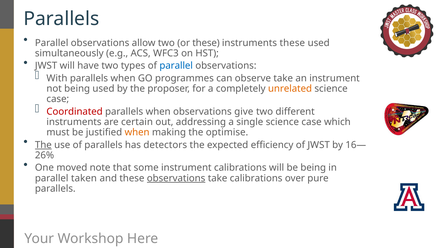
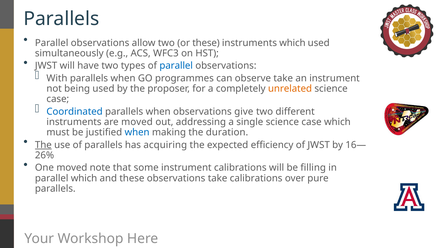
instruments these: these -> which
Coordinated colour: red -> blue
are certain: certain -> moved
when at (137, 132) colour: orange -> blue
optimise: optimise -> duration
detectors: detectors -> acquiring
be being: being -> filling
parallel taken: taken -> which
observations at (176, 178) underline: present -> none
